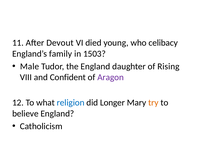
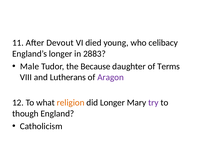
England’s family: family -> longer
1503: 1503 -> 2883
the England: England -> Because
Rising: Rising -> Terms
Confident: Confident -> Lutherans
religion colour: blue -> orange
try colour: orange -> purple
believe: believe -> though
